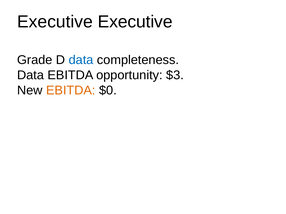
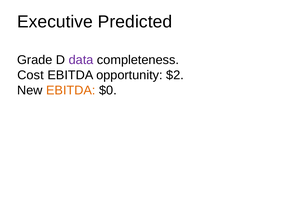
Executive Executive: Executive -> Predicted
data at (81, 60) colour: blue -> purple
Data at (31, 75): Data -> Cost
$3: $3 -> $2
